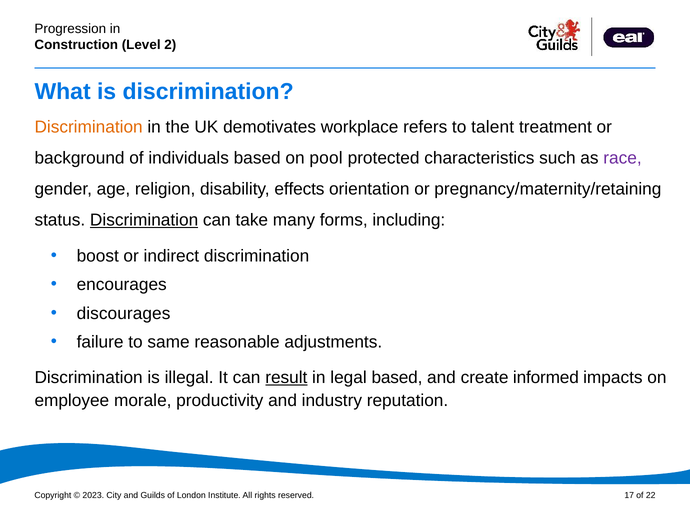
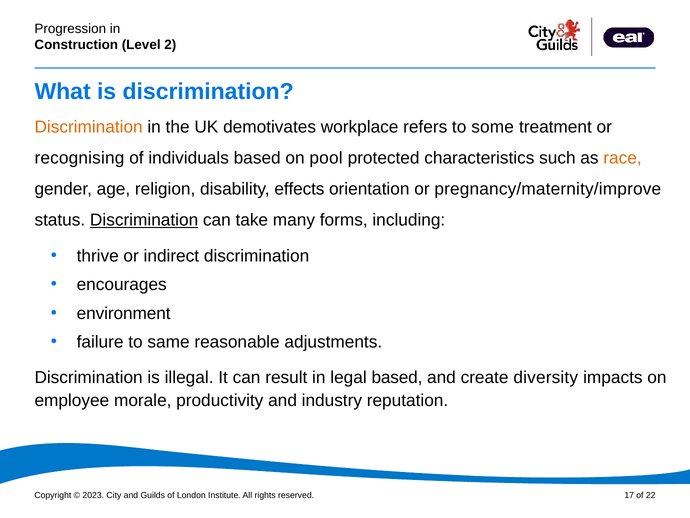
talent: talent -> some
background: background -> recognising
race colour: purple -> orange
pregnancy/maternity/retaining: pregnancy/maternity/retaining -> pregnancy/maternity/improve
boost: boost -> thrive
discourages: discourages -> environment
result underline: present -> none
informed: informed -> diversity
